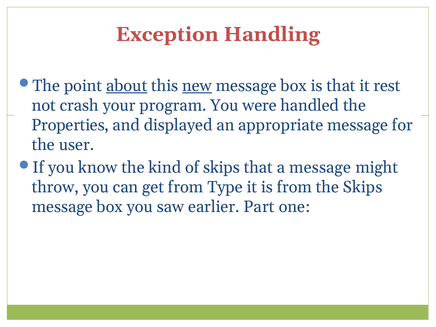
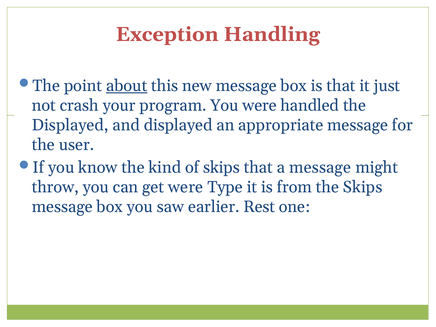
new underline: present -> none
rest: rest -> just
Properties at (70, 125): Properties -> Displayed
get from: from -> were
Part: Part -> Rest
